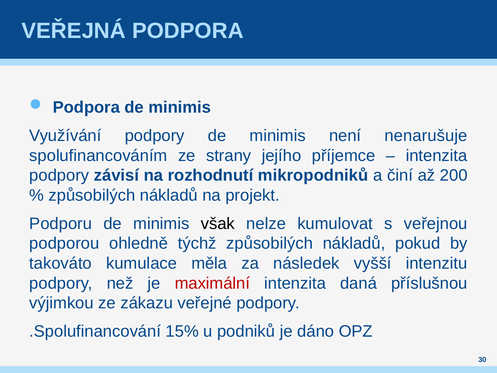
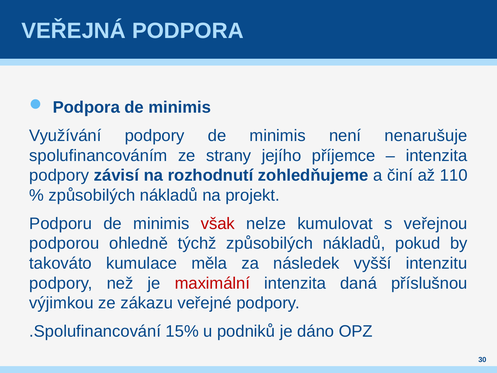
mikropodniků: mikropodniků -> zohledňujeme
200: 200 -> 110
však colour: black -> red
